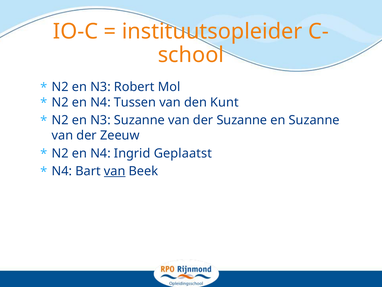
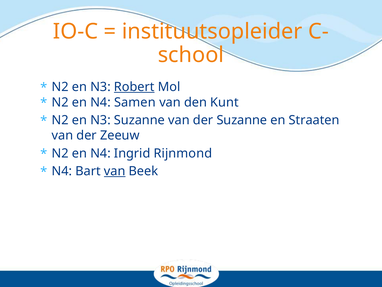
Robert underline: none -> present
Tussen: Tussen -> Samen
en Suzanne: Suzanne -> Straaten
Geplaatst: Geplaatst -> Rijnmond
